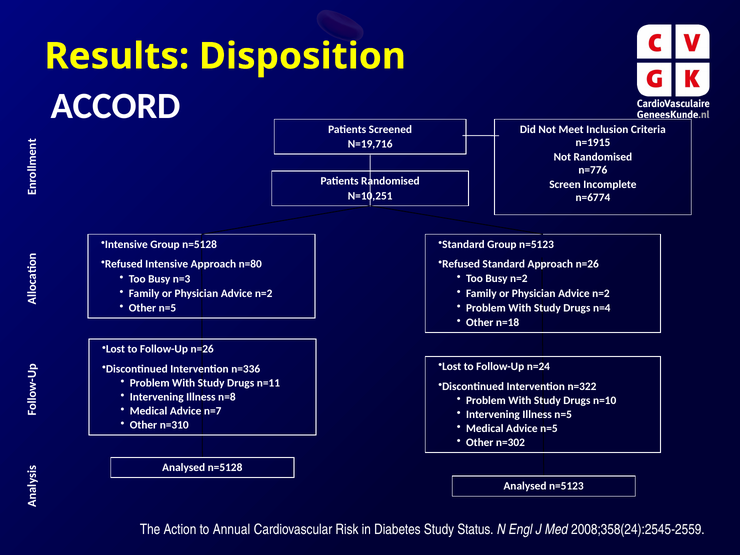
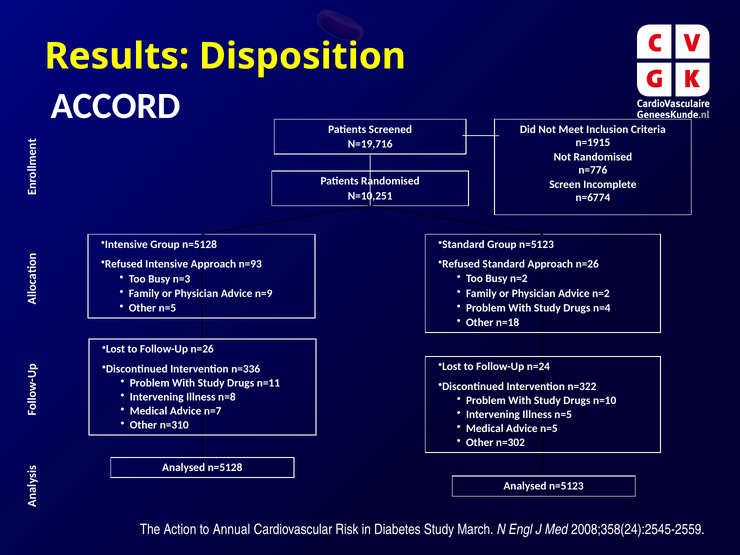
n=80: n=80 -> n=93
n=2 at (264, 293): n=2 -> n=9
Status: Status -> March
